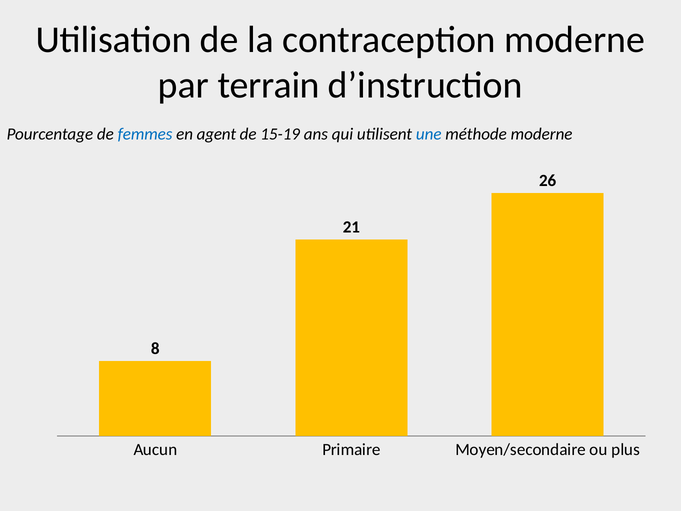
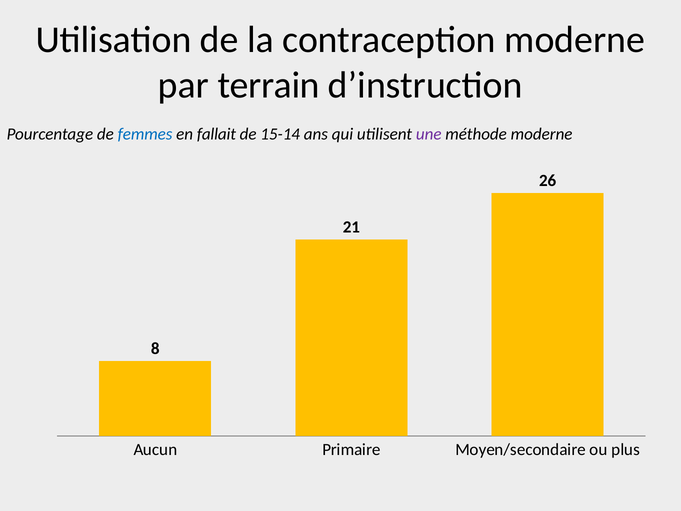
agent: agent -> fallait
15-19: 15-19 -> 15-14
une colour: blue -> purple
